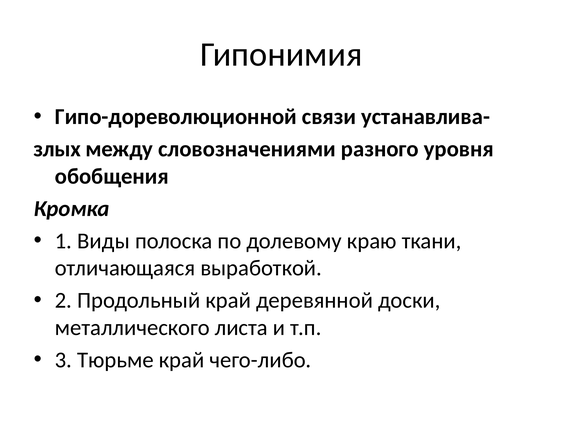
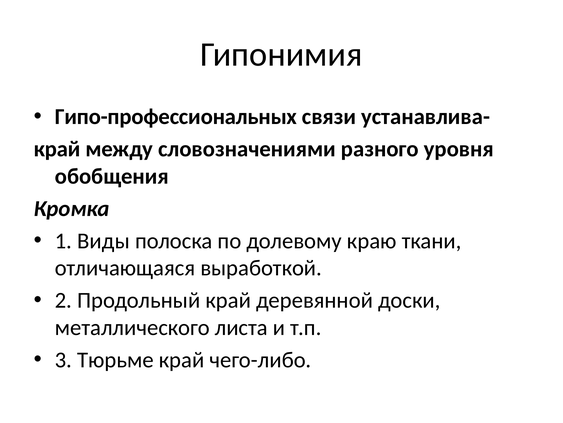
Гипо-дореволюционной: Гипо-дореволюционной -> Гипо-профессиональных
злых at (57, 149): злых -> край
